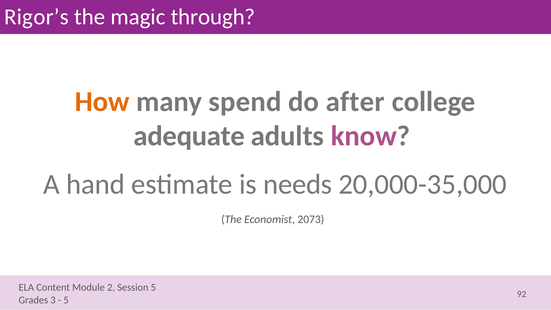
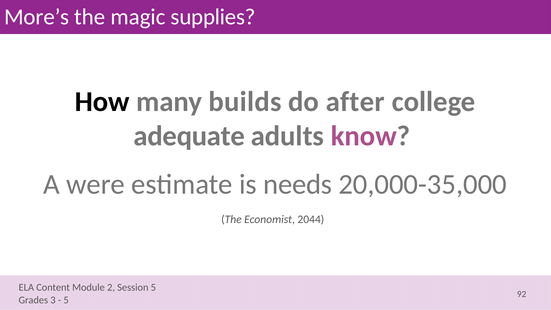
Rigor’s: Rigor’s -> More’s
through: through -> supplies
How colour: orange -> black
spend: spend -> builds
hand: hand -> were
2073: 2073 -> 2044
